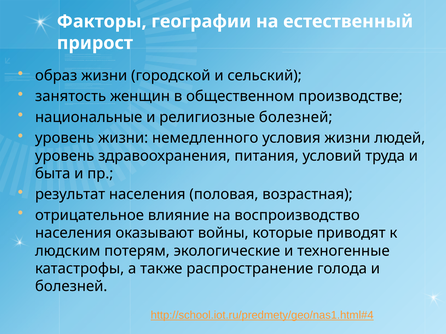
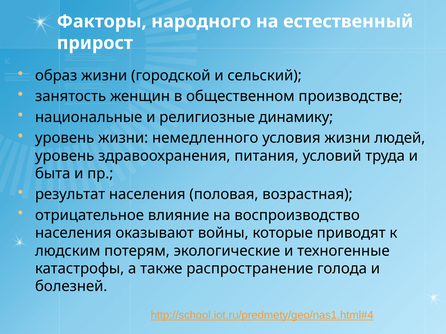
географии: географии -> народного
религиозные болезней: болезней -> динамику
